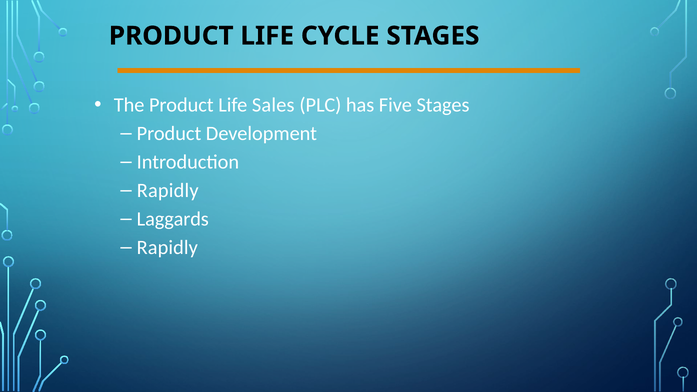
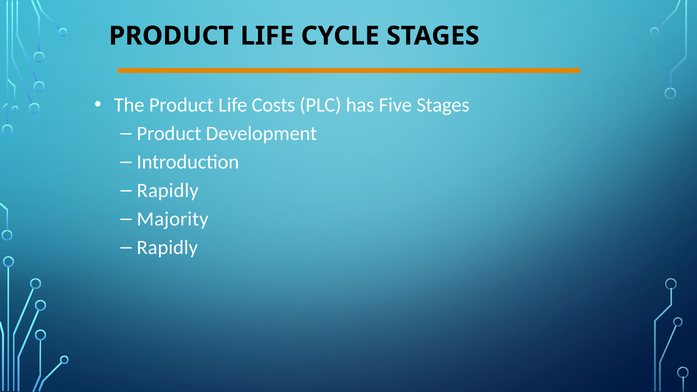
Sales: Sales -> Costs
Laggards: Laggards -> Majority
